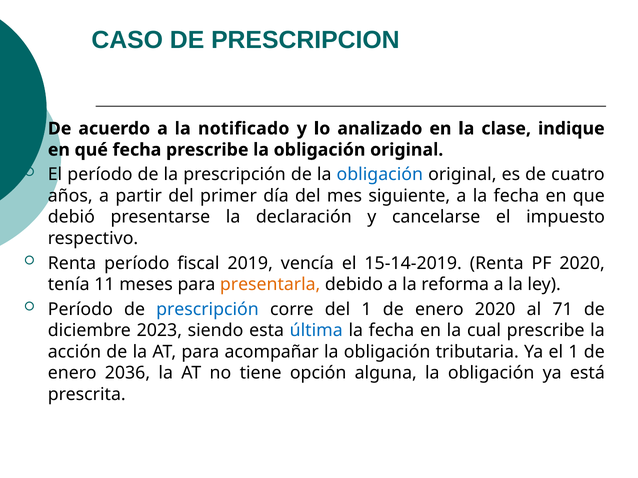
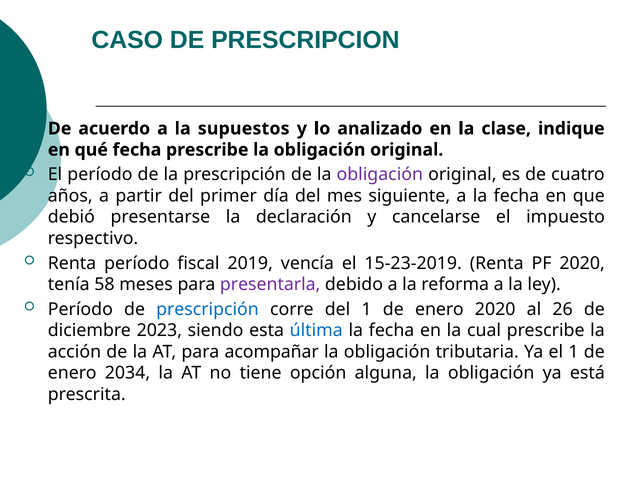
notificado: notificado -> supuestos
obligación at (380, 175) colour: blue -> purple
15-14-2019: 15-14-2019 -> 15-23-2019
11: 11 -> 58
presentarla colour: orange -> purple
71: 71 -> 26
2036: 2036 -> 2034
